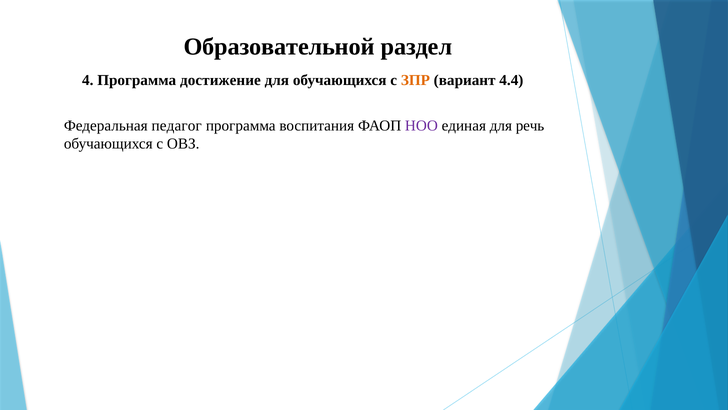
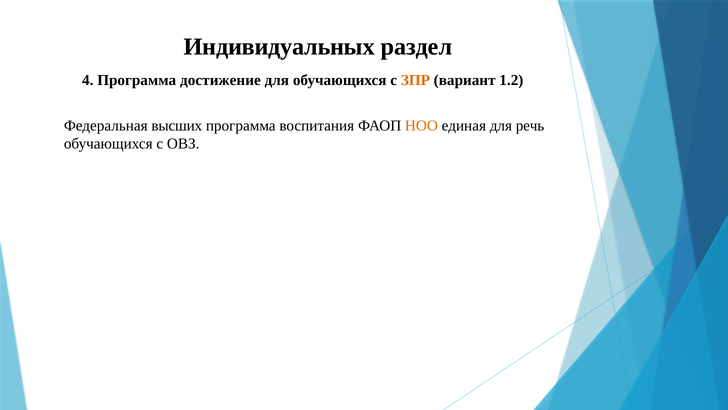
Образовательной: Образовательной -> Индивидуальных
4.4: 4.4 -> 1.2
педагог: педагог -> высших
НОО colour: purple -> orange
